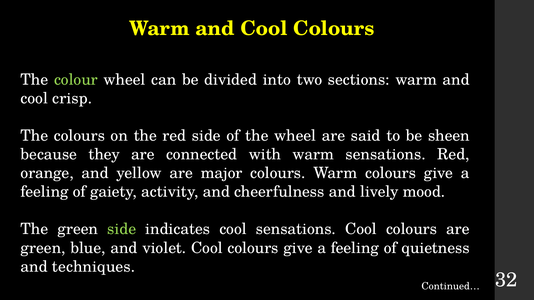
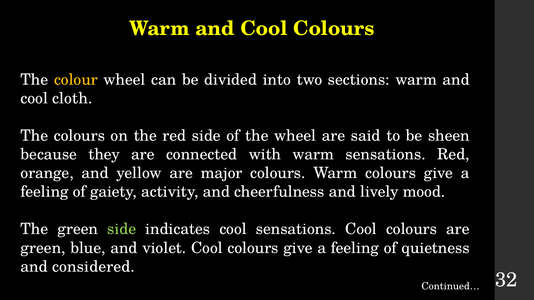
colour colour: light green -> yellow
crisp: crisp -> cloth
techniques: techniques -> considered
